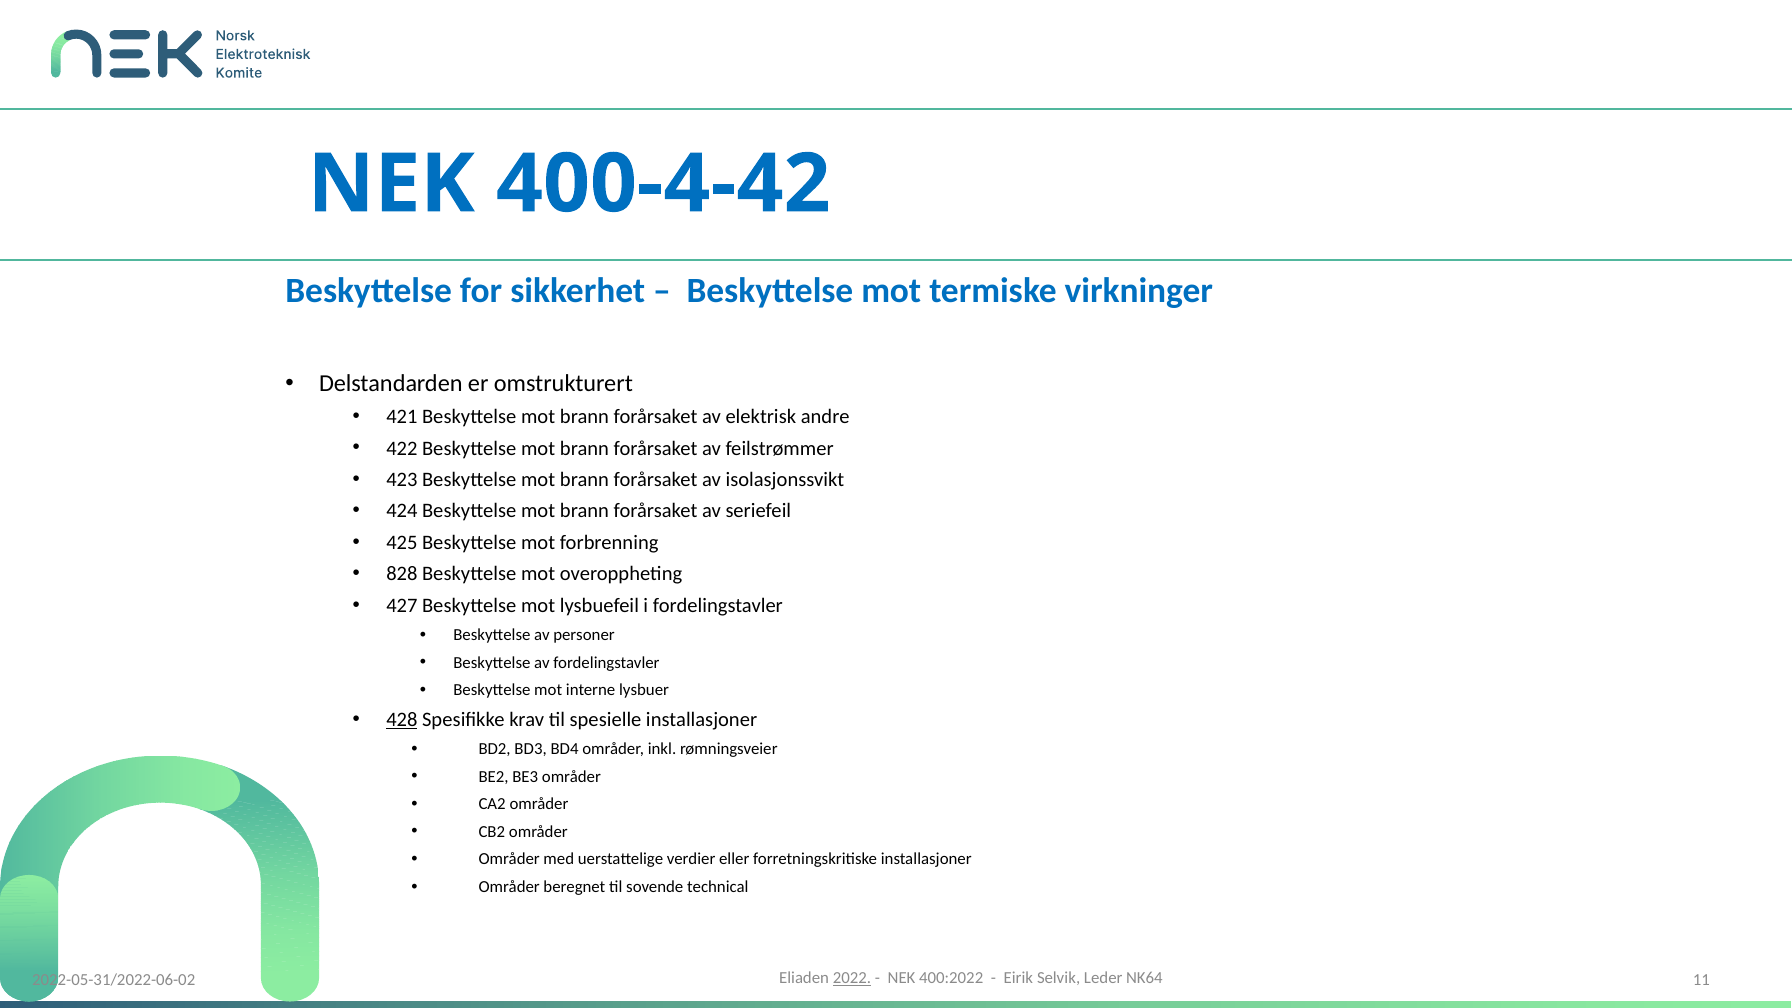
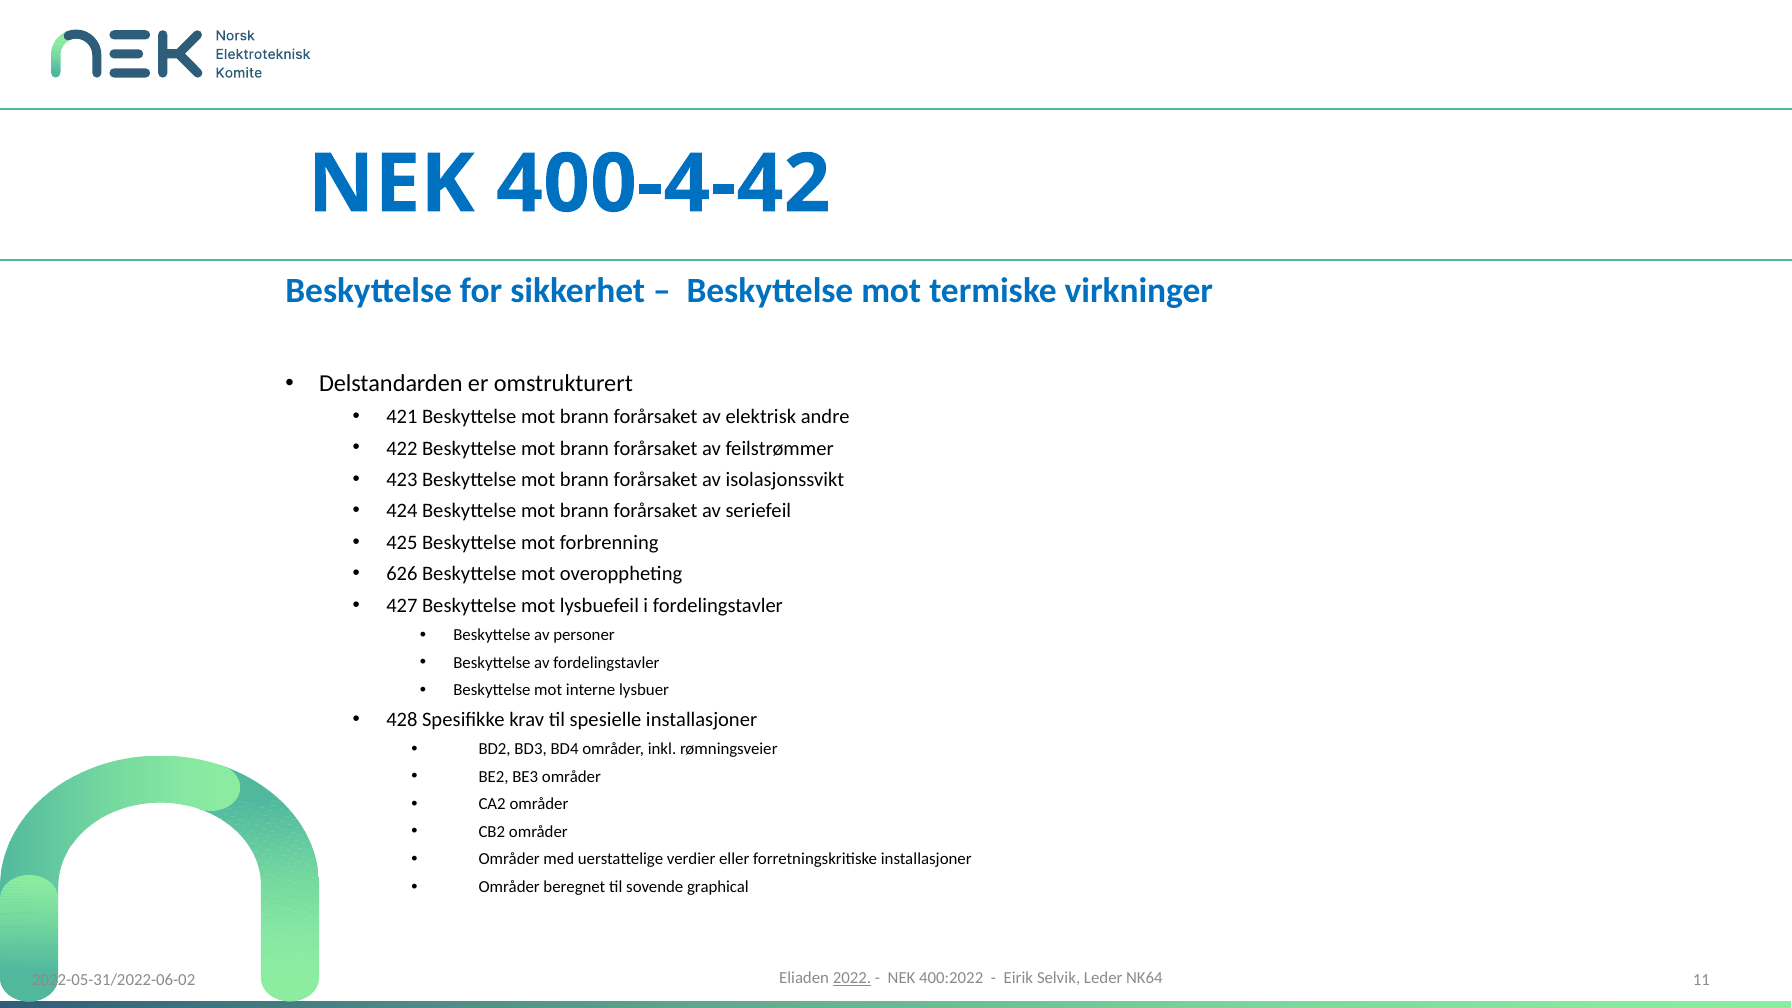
828: 828 -> 626
428 underline: present -> none
technical: technical -> graphical
